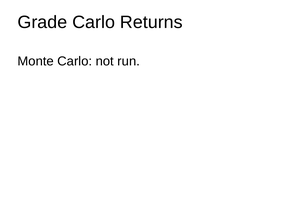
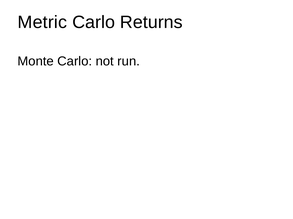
Grade: Grade -> Metric
